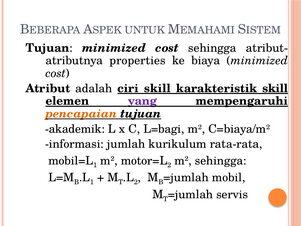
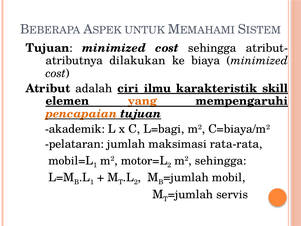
properties: properties -> dilakukan
ciri skill: skill -> ilmu
yang colour: purple -> orange
informasi: informasi -> pelataran
kurikulum: kurikulum -> maksimasi
